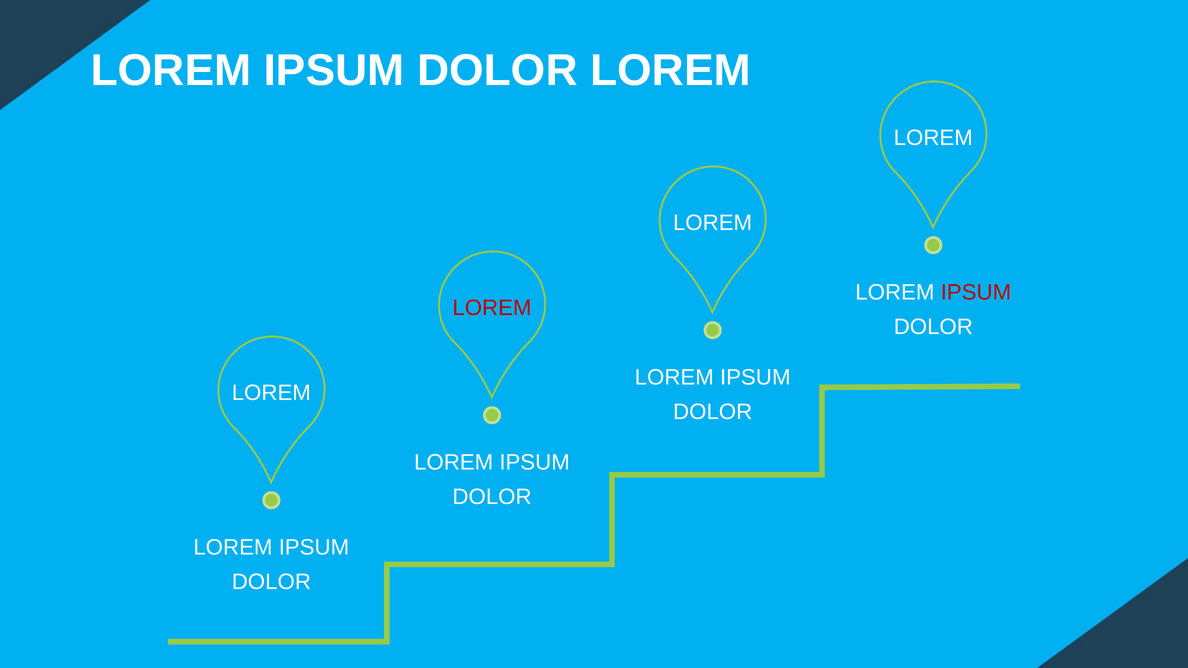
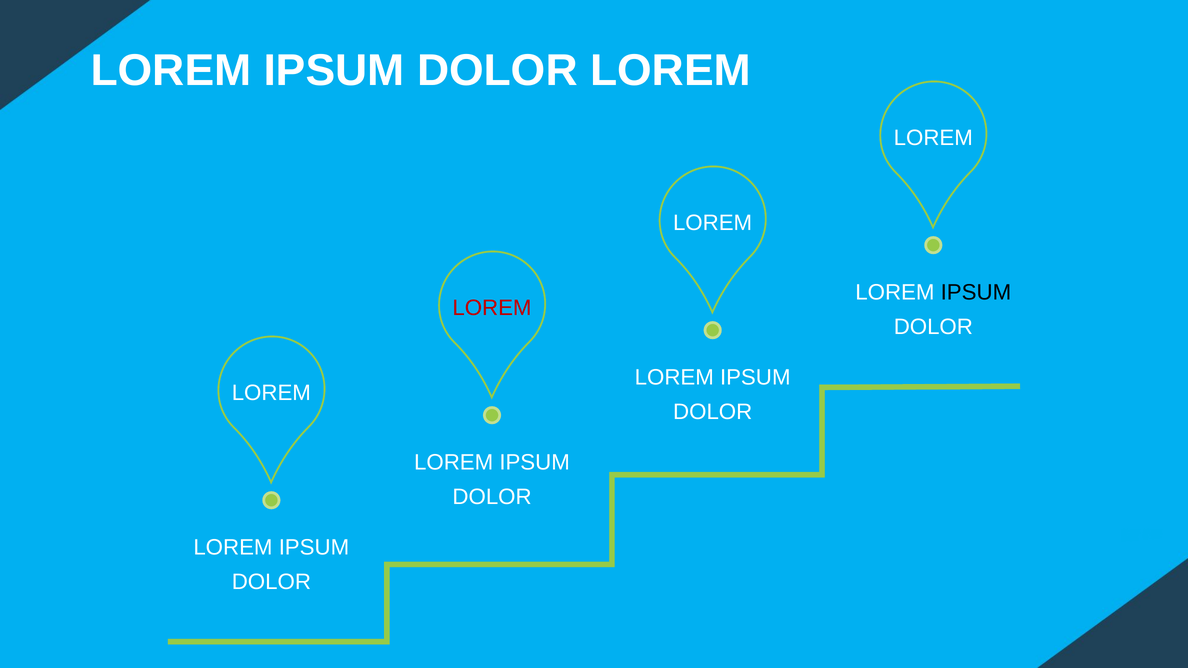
IPSUM at (976, 292) colour: red -> black
